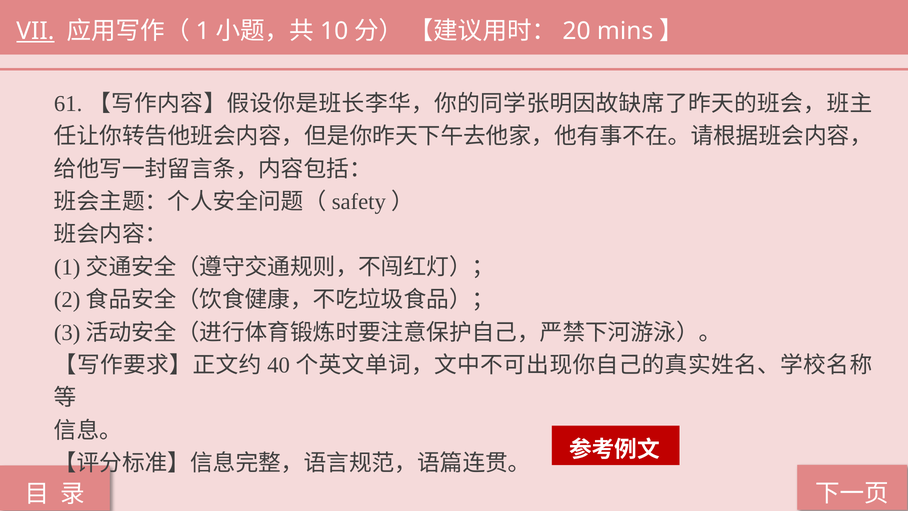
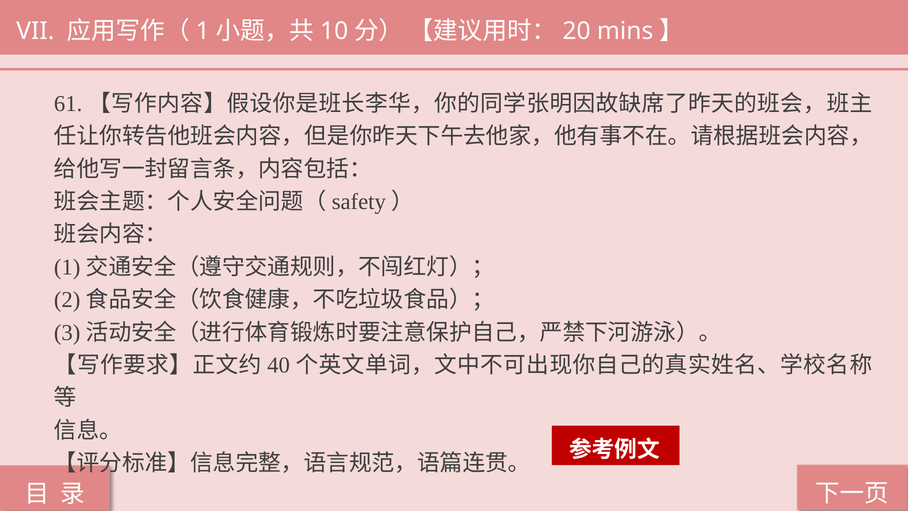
VII underline: present -> none
